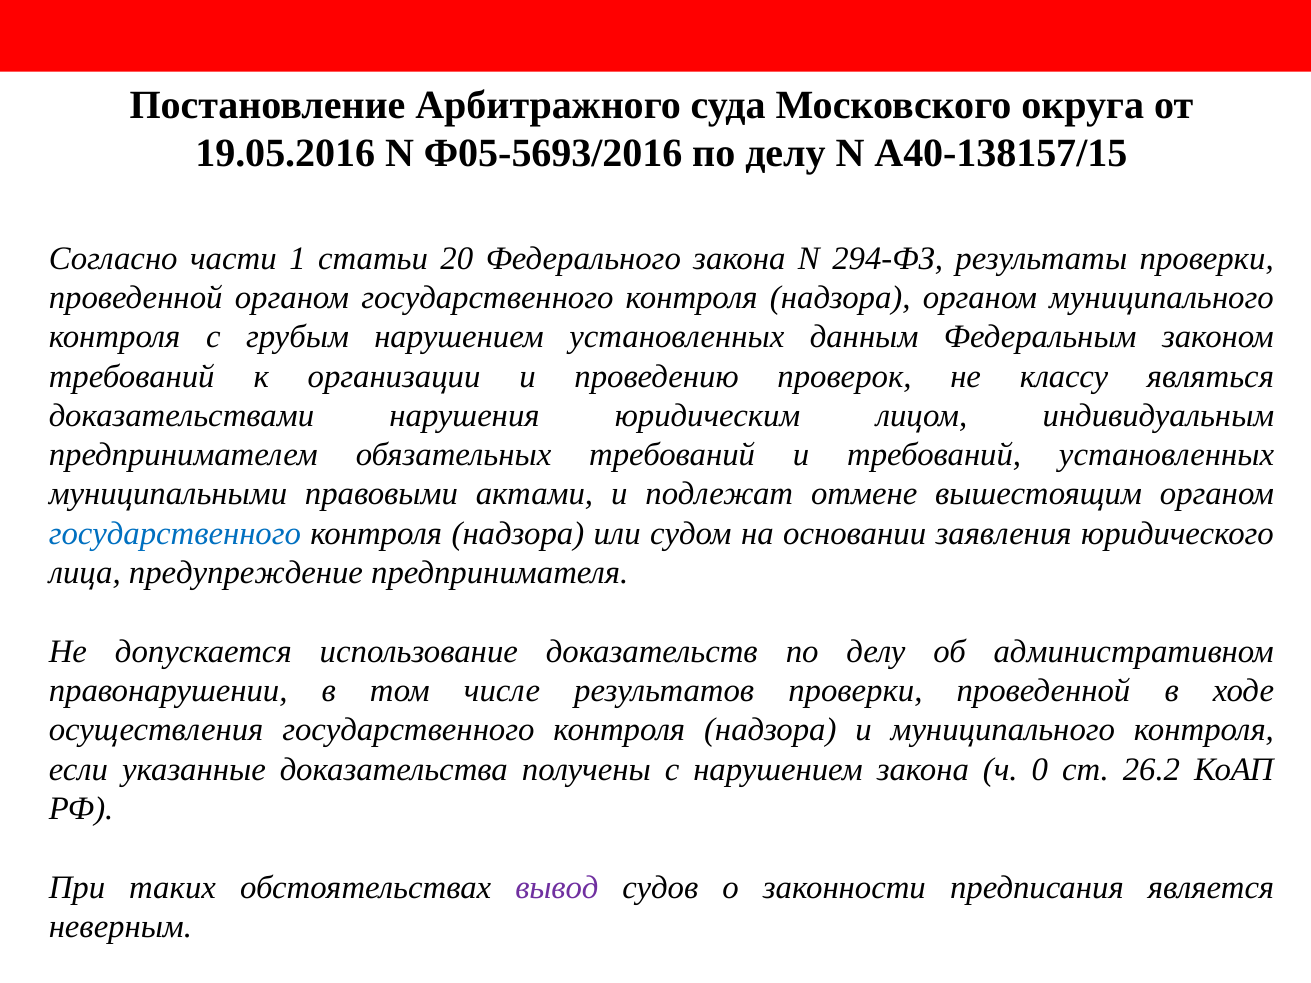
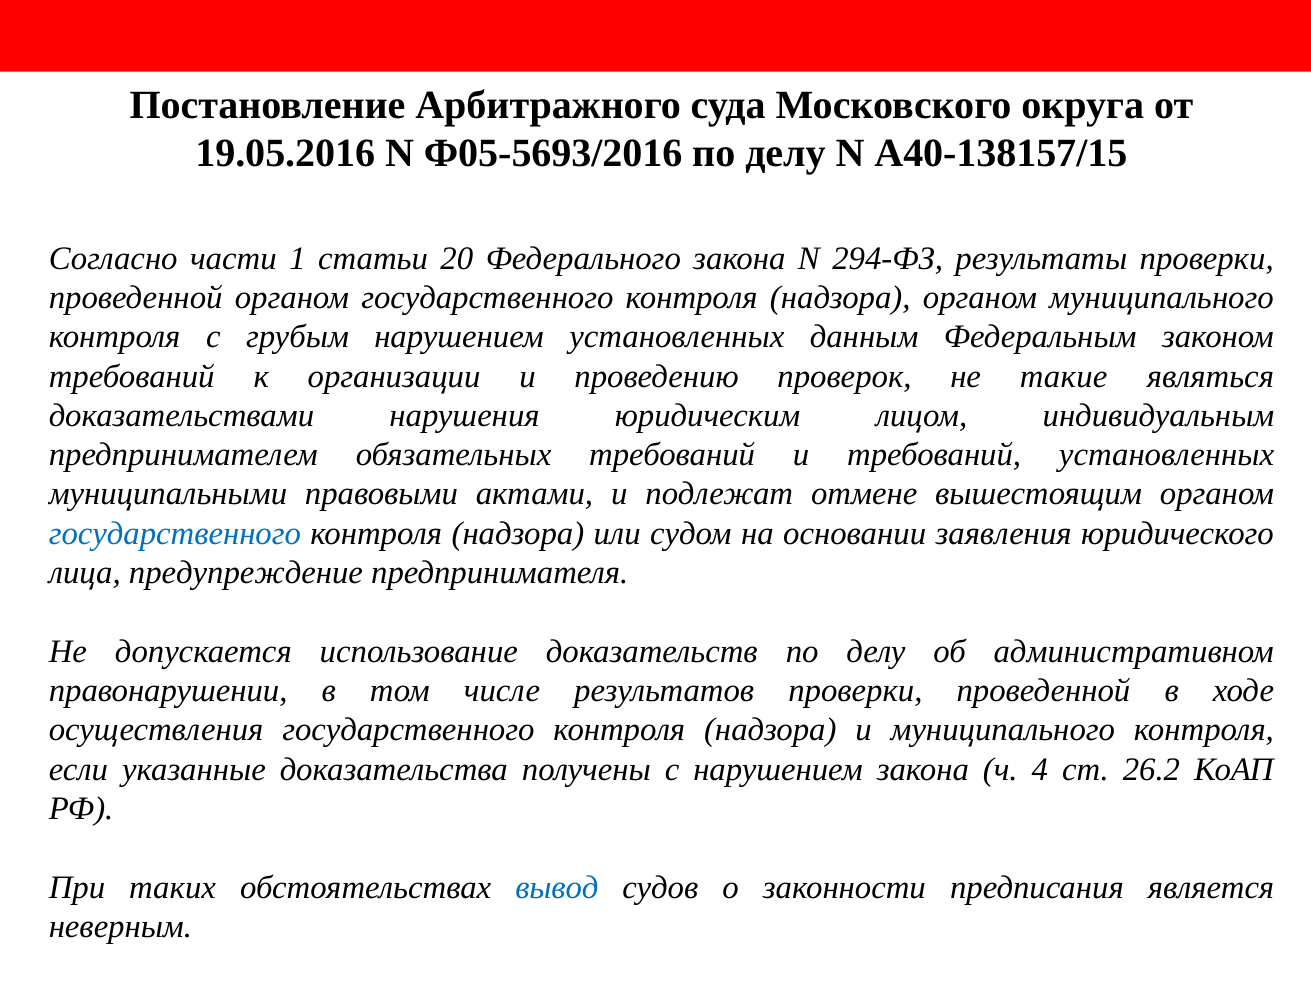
классу: классу -> такие
0: 0 -> 4
вывод colour: purple -> blue
